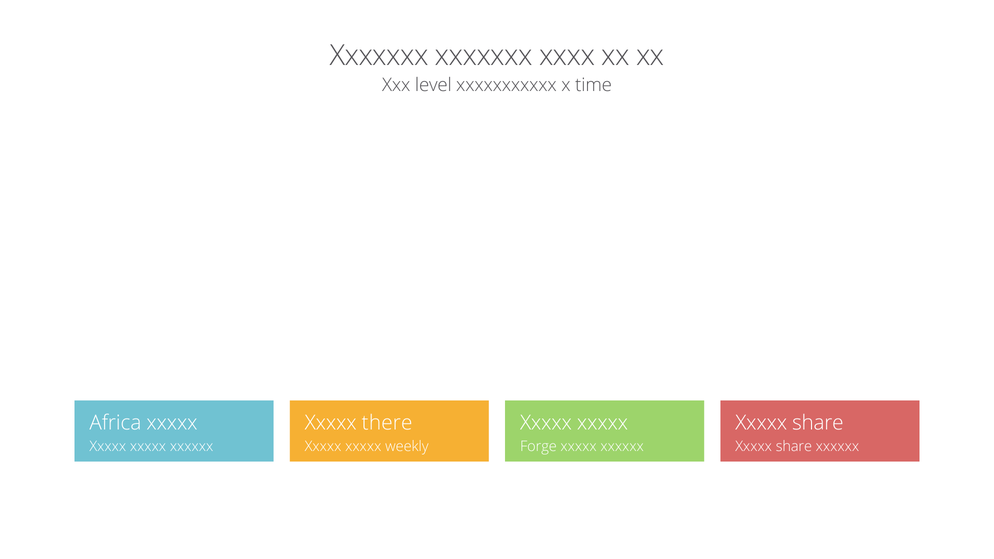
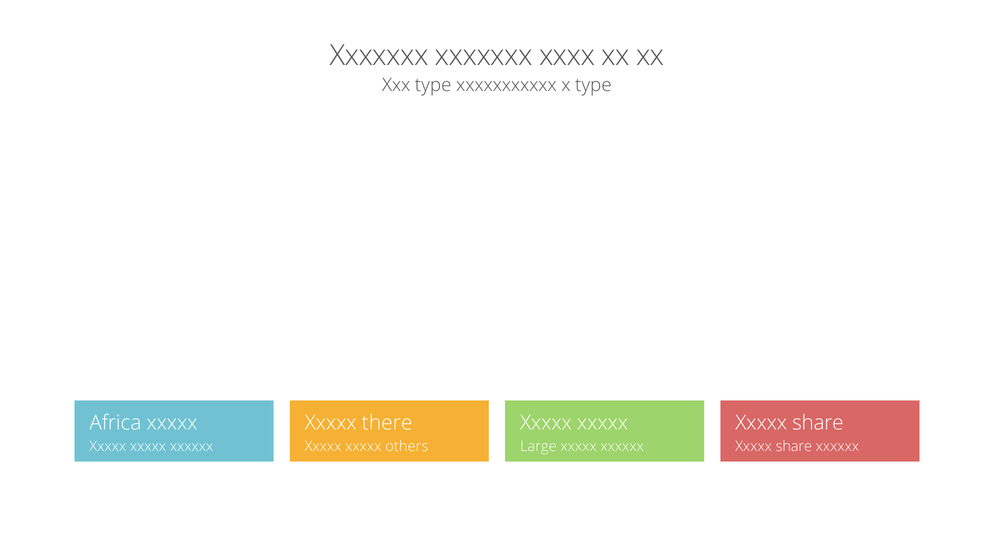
Xxx level: level -> type
x time: time -> type
weekly: weekly -> others
Forge: Forge -> Large
